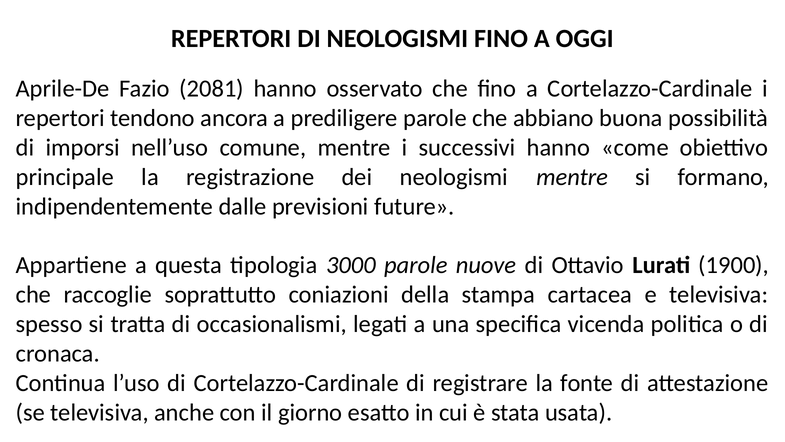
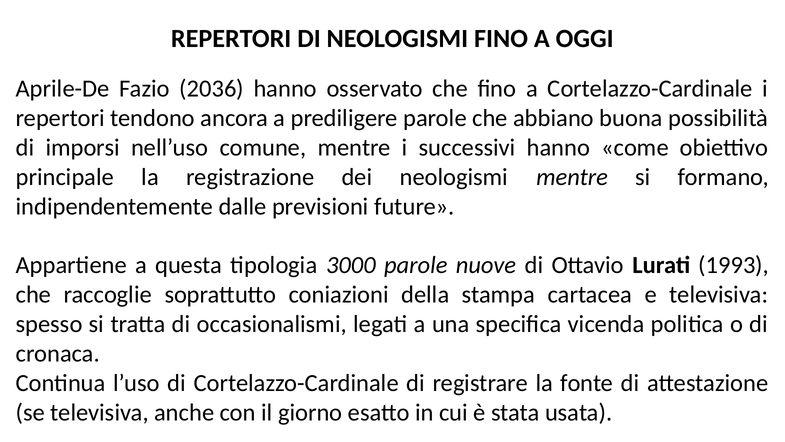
2081: 2081 -> 2036
1900: 1900 -> 1993
